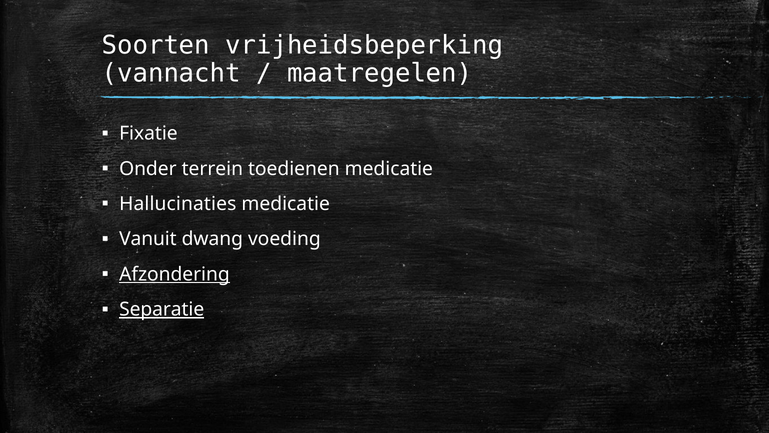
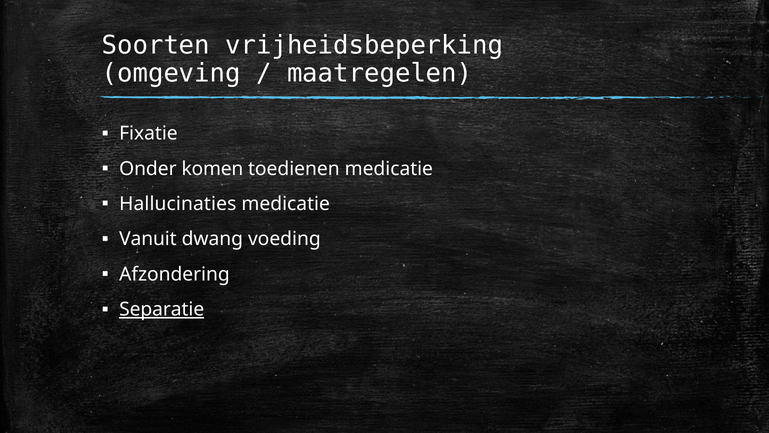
vannacht: vannacht -> omgeving
terrein: terrein -> komen
Afzondering underline: present -> none
